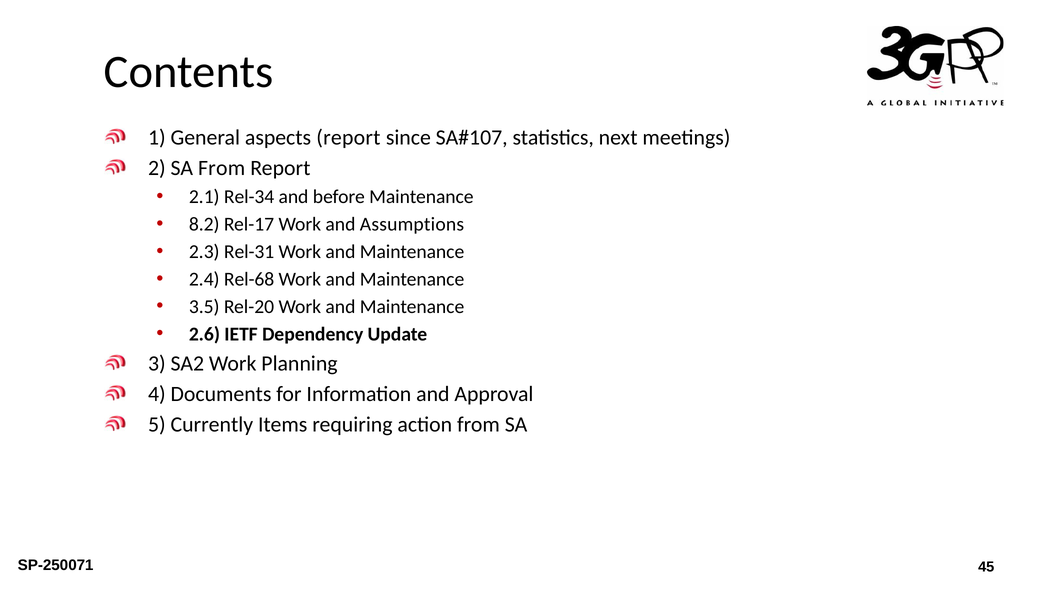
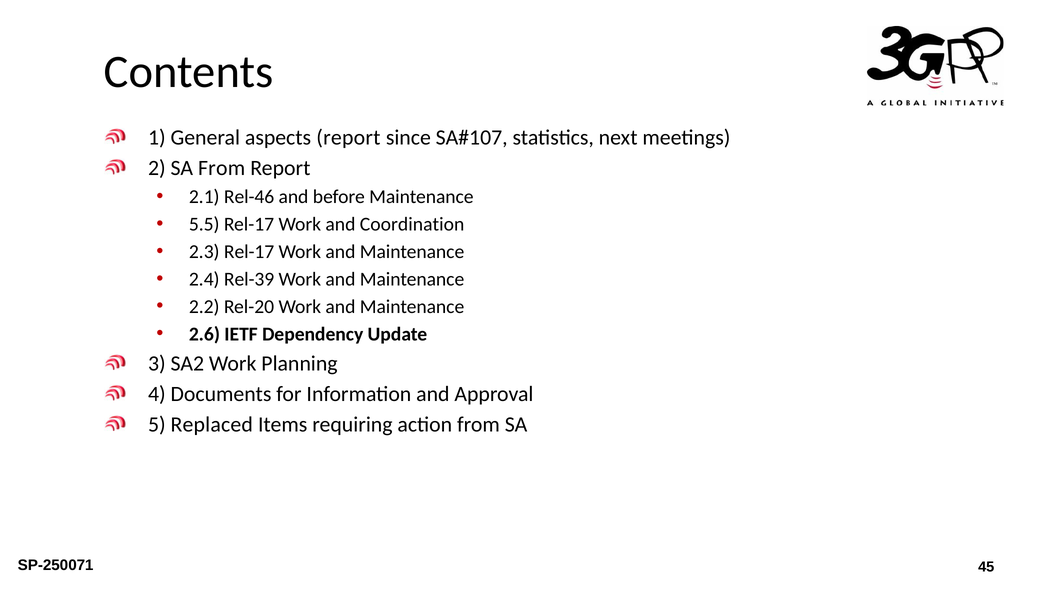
Rel-34: Rel-34 -> Rel-46
8.2: 8.2 -> 5.5
Assumptions: Assumptions -> Coordination
2.3 Rel-31: Rel-31 -> Rel-17
Rel-68: Rel-68 -> Rel-39
3.5: 3.5 -> 2.2
Currently: Currently -> Replaced
